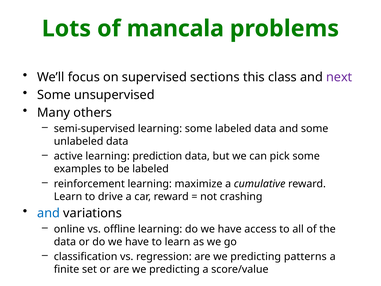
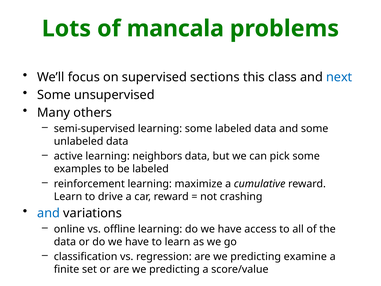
next colour: purple -> blue
prediction: prediction -> neighbors
patterns: patterns -> examine
